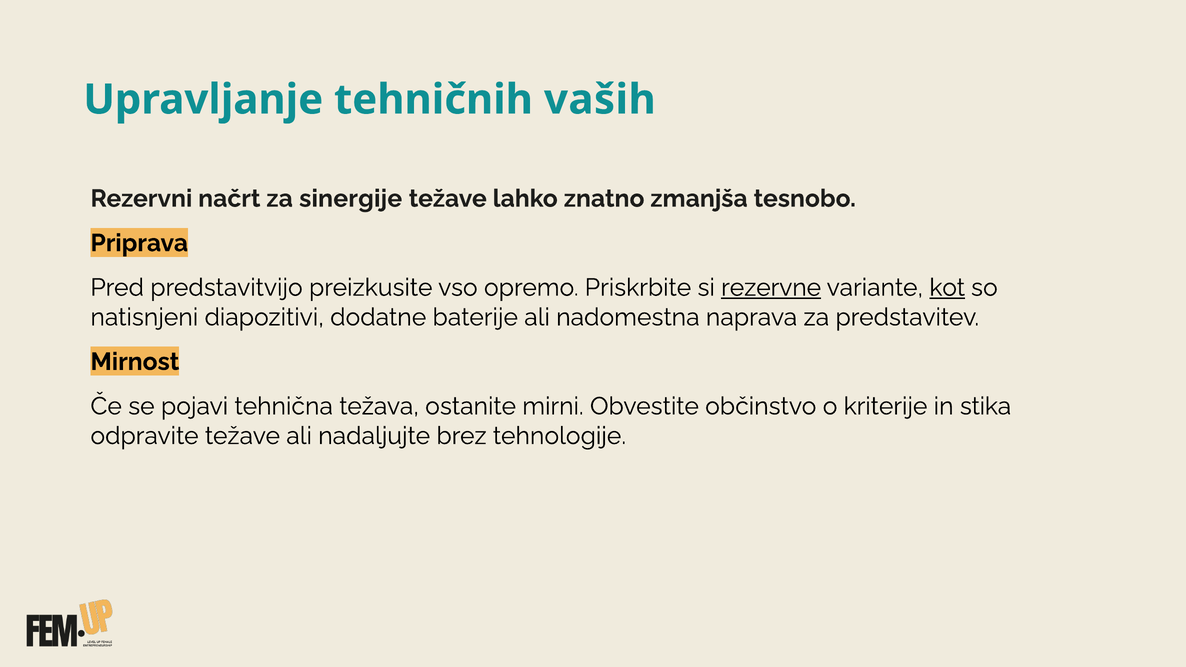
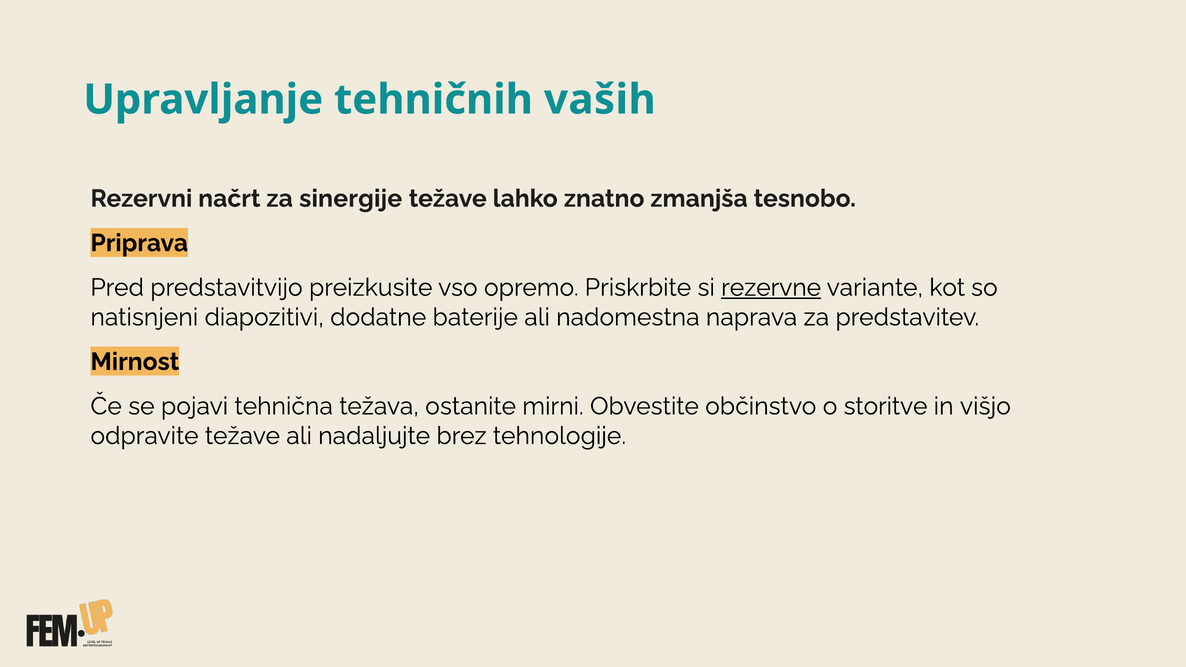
kot underline: present -> none
kriterije: kriterije -> storitve
stika: stika -> višjo
